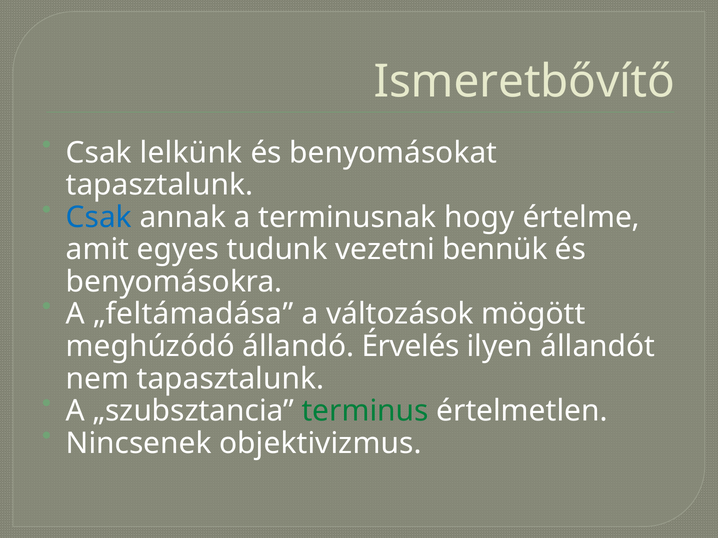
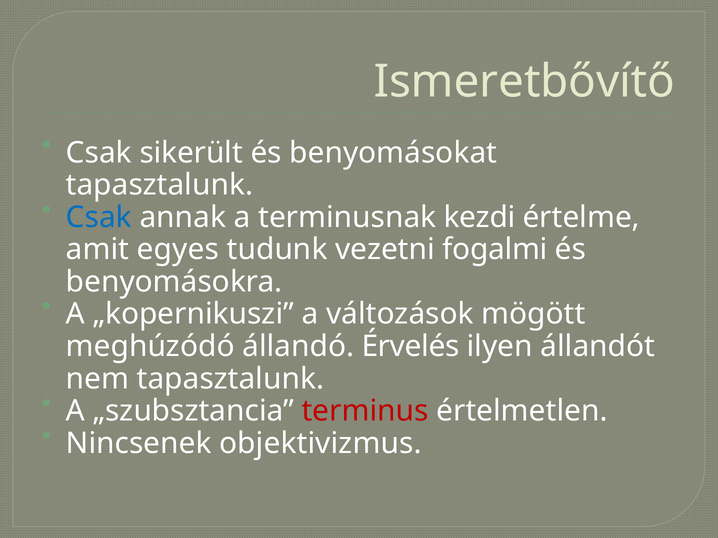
lelkünk: lelkünk -> sikerült
hogy: hogy -> kezdi
bennük: bennük -> fogalmi
„feltámadása: „feltámadása -> „kopernikuszi
terminus colour: green -> red
